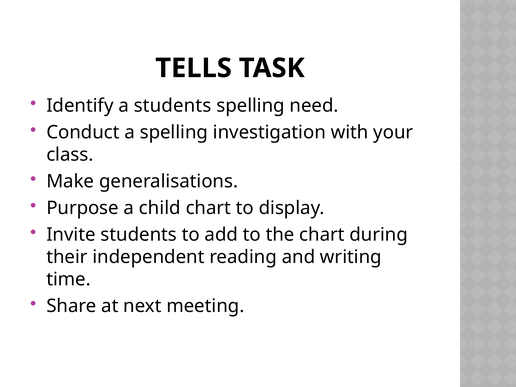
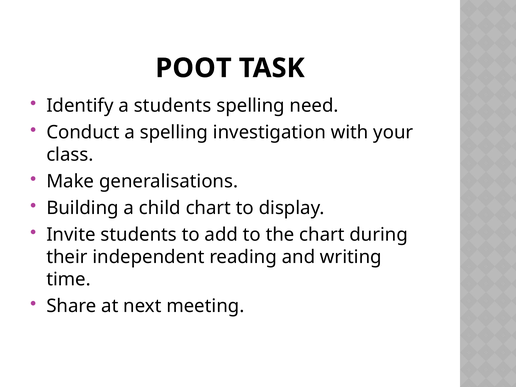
TELLS: TELLS -> POOT
Purpose: Purpose -> Building
